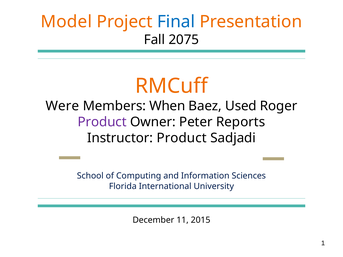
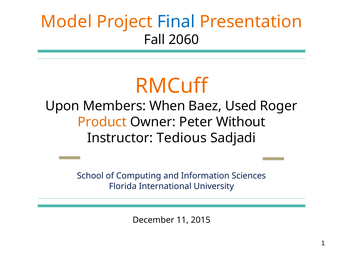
2075: 2075 -> 2060
Were: Were -> Upon
Product at (102, 122) colour: purple -> orange
Reports: Reports -> Without
Instructor Product: Product -> Tedious
